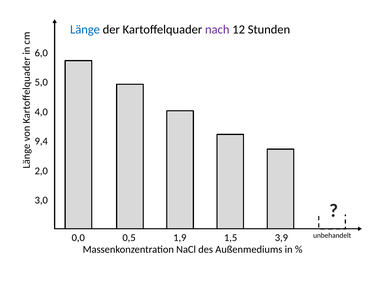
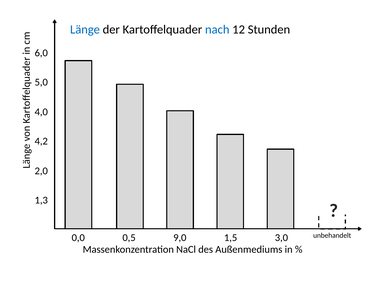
nach colour: purple -> blue
9,4: 9,4 -> 4,2
3,0: 3,0 -> 1,3
1,9: 1,9 -> 9,0
3,9: 3,9 -> 3,0
